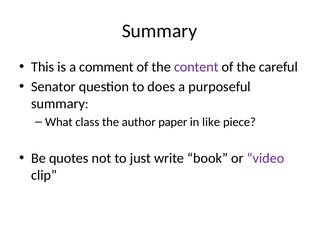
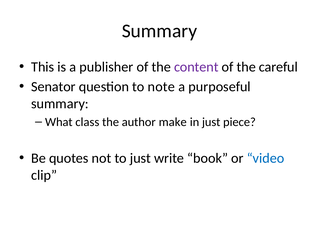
comment: comment -> publisher
does: does -> note
paper: paper -> make
in like: like -> just
video colour: purple -> blue
